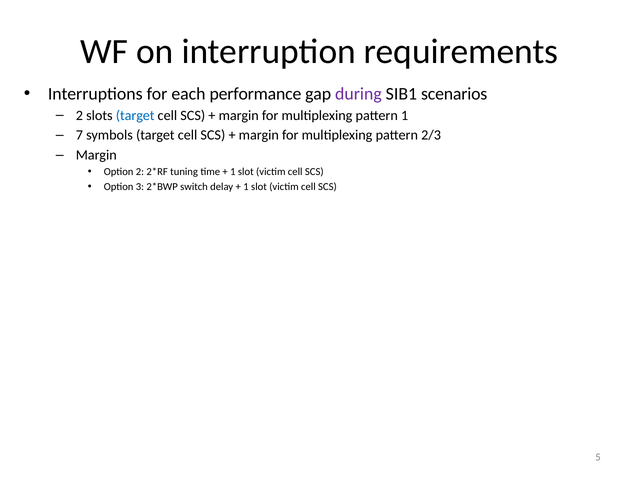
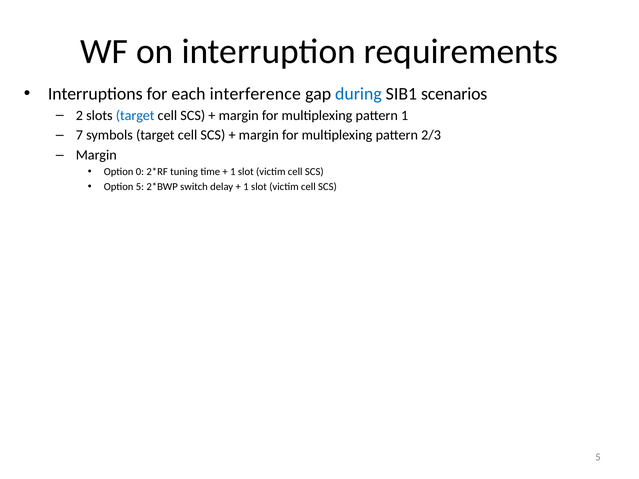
performance: performance -> interference
during colour: purple -> blue
Option 2: 2 -> 0
Option 3: 3 -> 5
